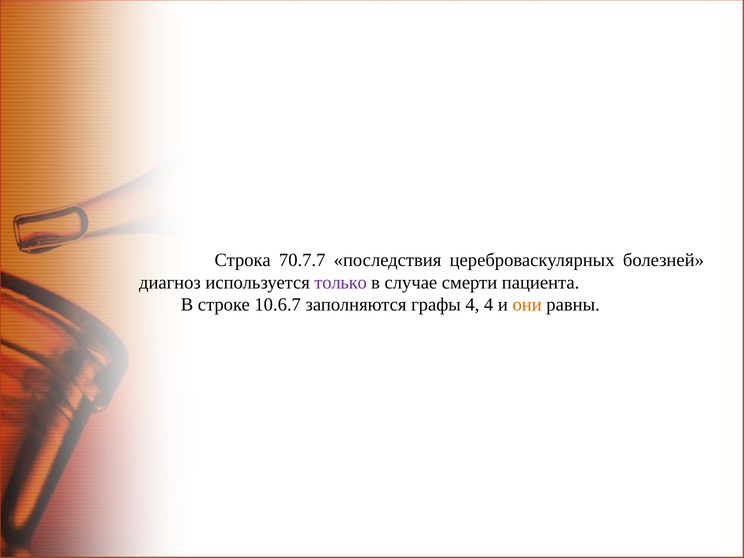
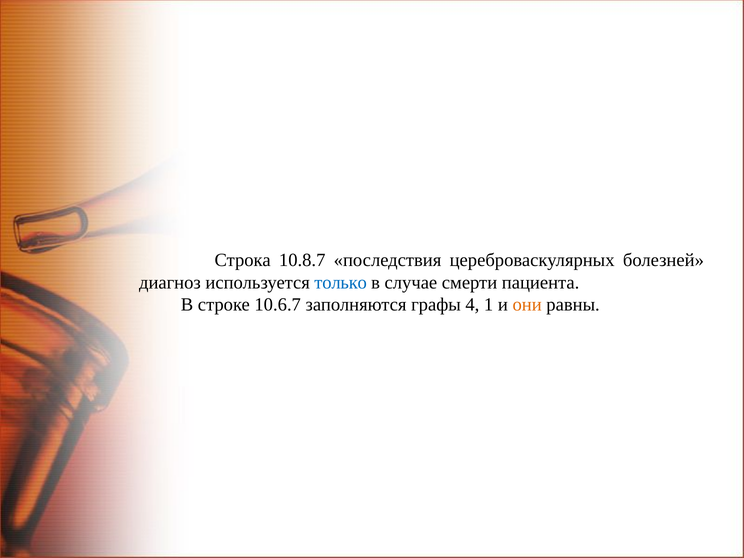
70.7.7: 70.7.7 -> 10.8.7
только colour: purple -> blue
4 4: 4 -> 1
